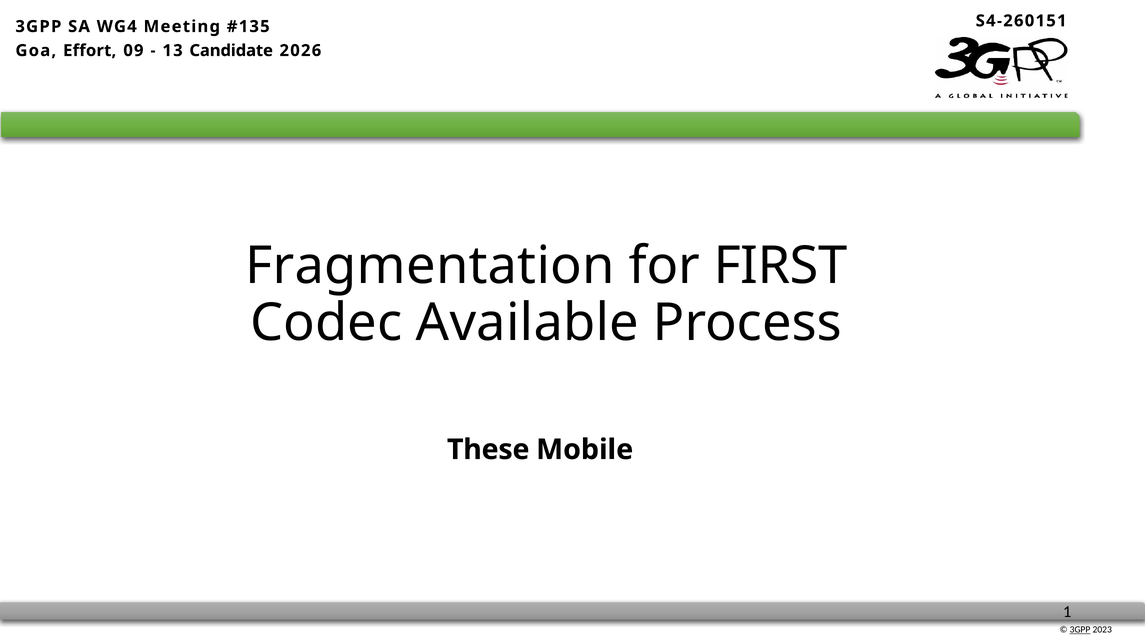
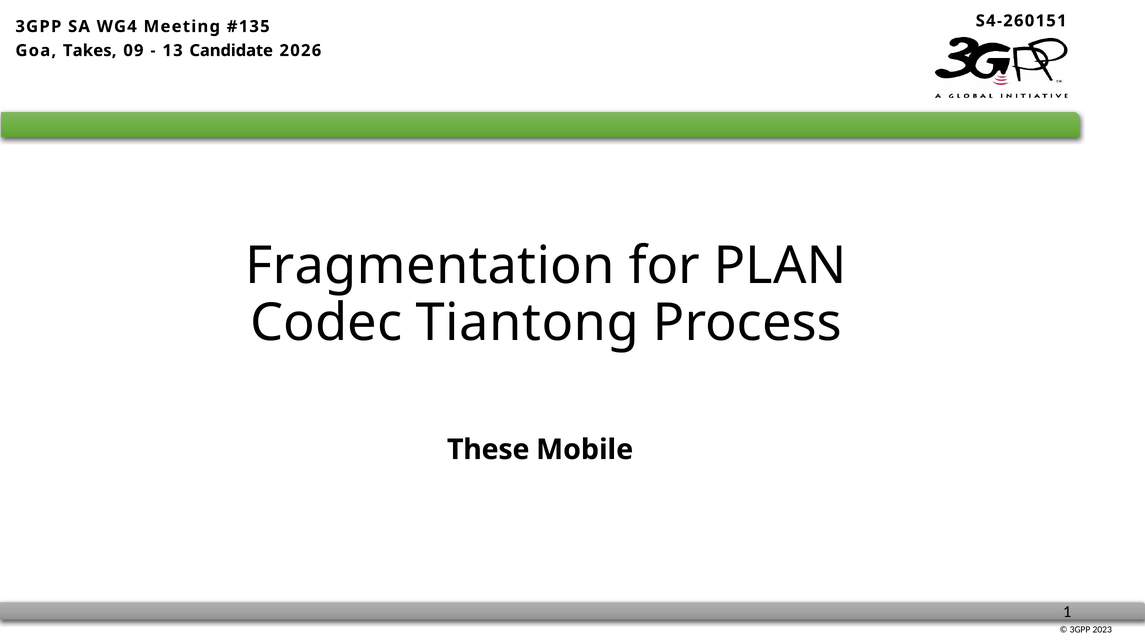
Effort: Effort -> Takes
FIRST: FIRST -> PLAN
Available: Available -> Tiantong
3GPP at (1080, 630) underline: present -> none
